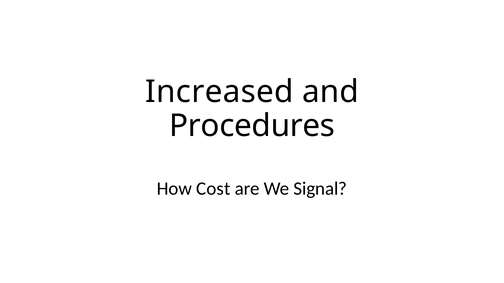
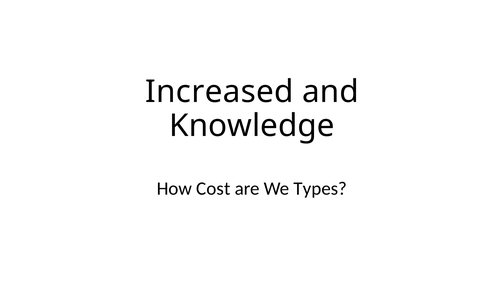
Procedures: Procedures -> Knowledge
Signal: Signal -> Types
